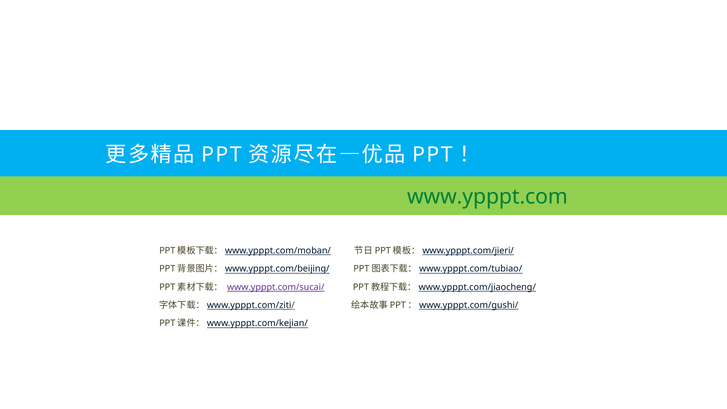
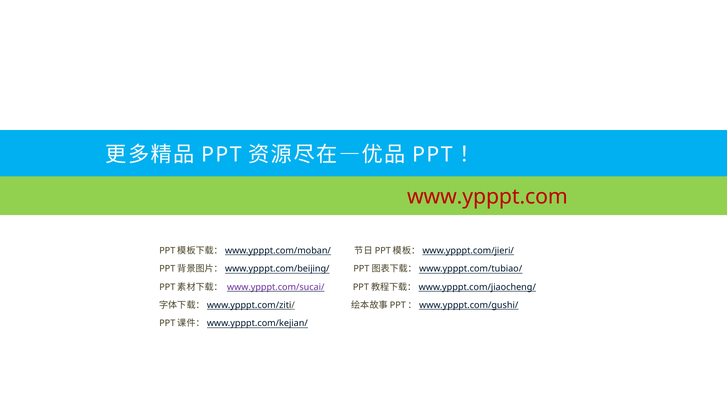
www.ypppt.com colour: green -> red
